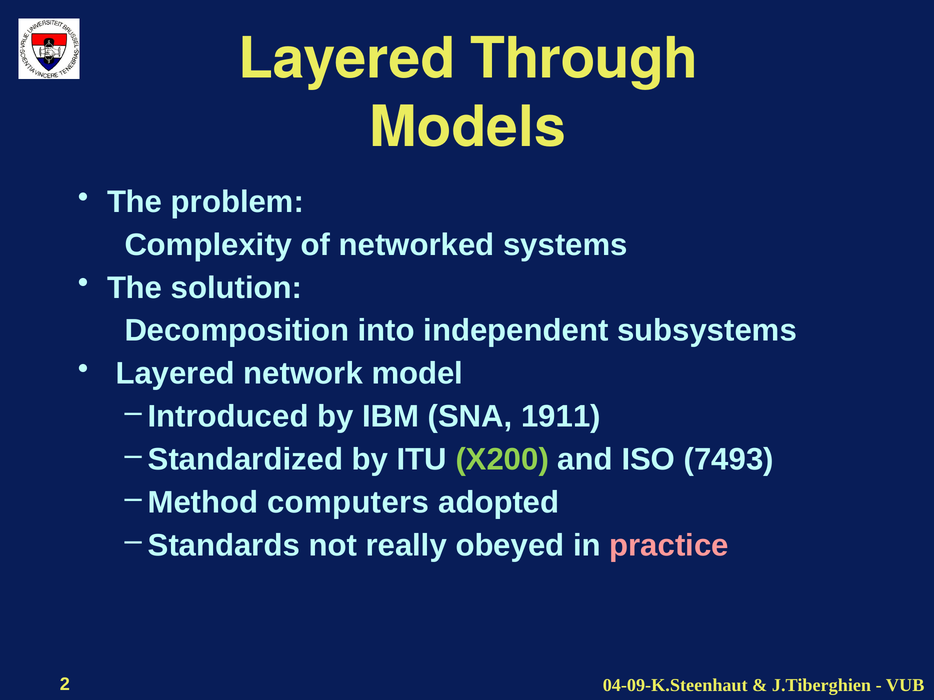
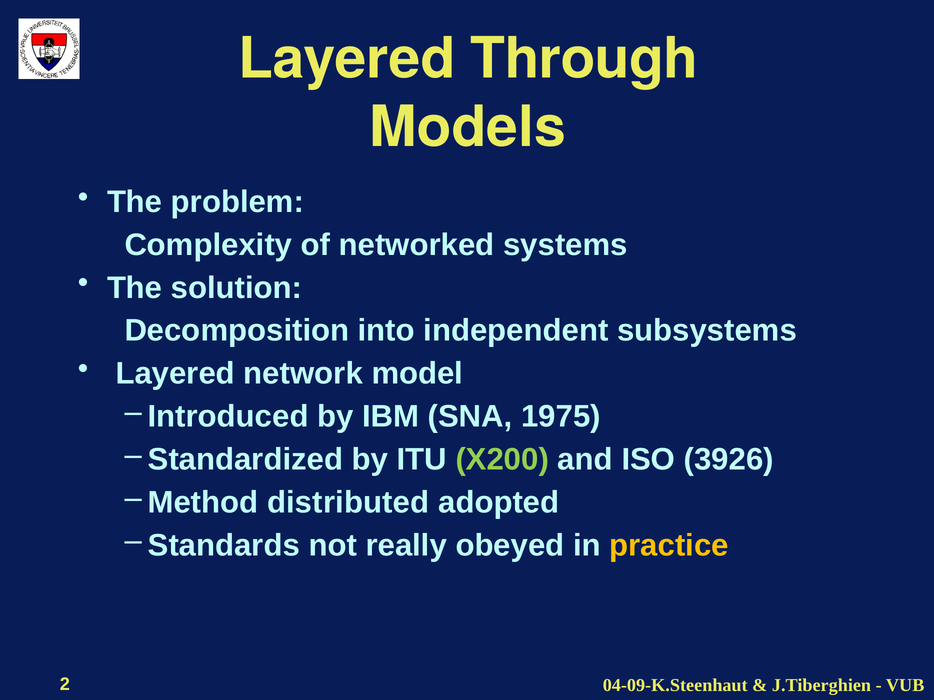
1911: 1911 -> 1975
7493: 7493 -> 3926
computers: computers -> distributed
practice colour: pink -> yellow
